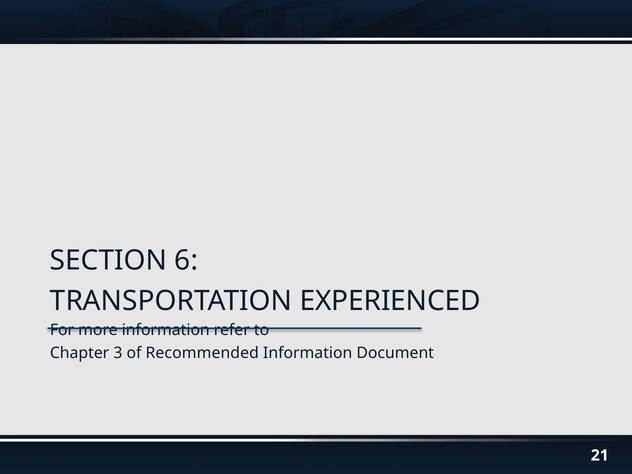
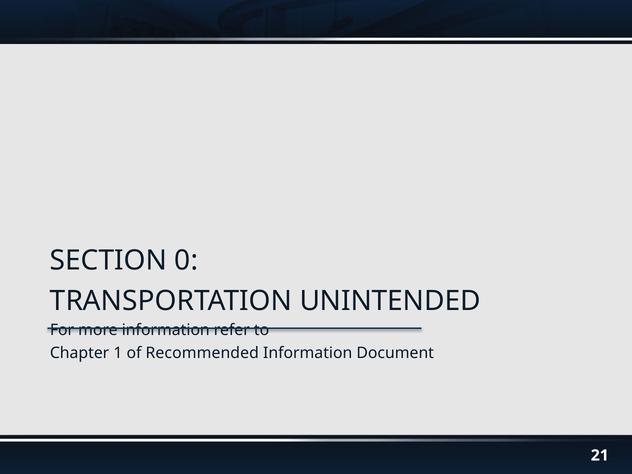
6: 6 -> 0
EXPERIENCED: EXPERIENCED -> UNINTENDED
3: 3 -> 1
